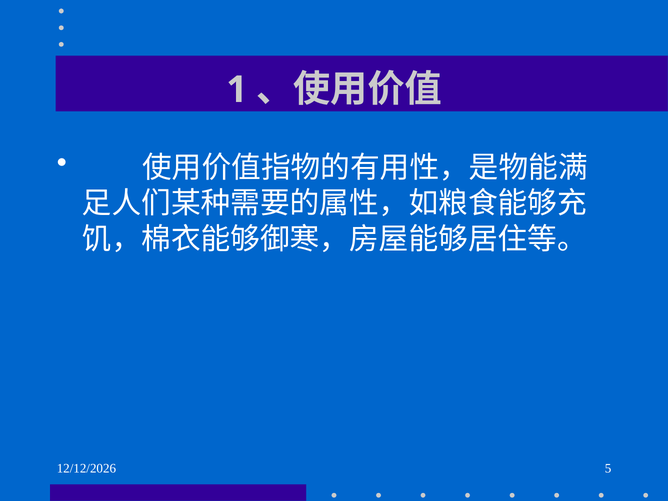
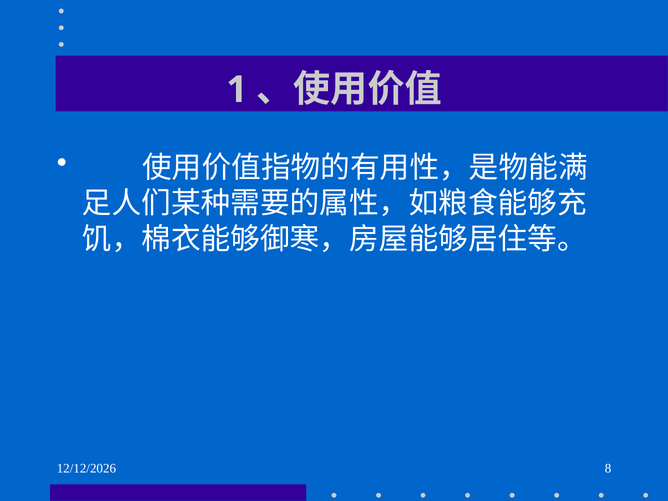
5: 5 -> 8
